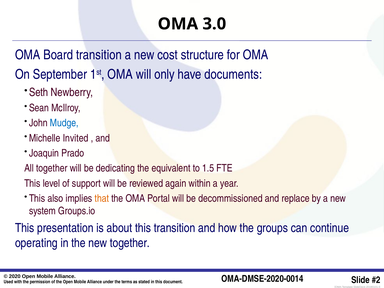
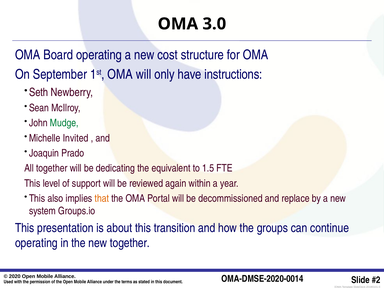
Board transition: transition -> operating
documents: documents -> instructions
Mudge colour: blue -> green
